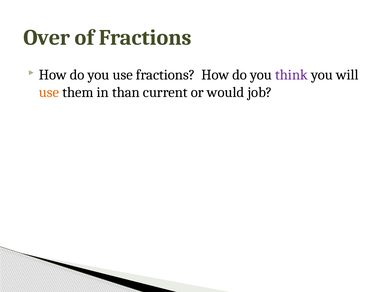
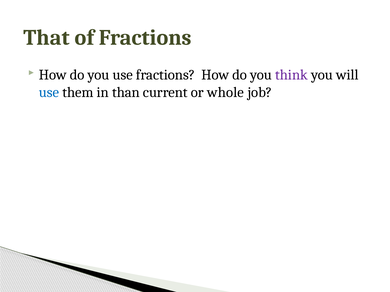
Over: Over -> That
use at (49, 92) colour: orange -> blue
would: would -> whole
